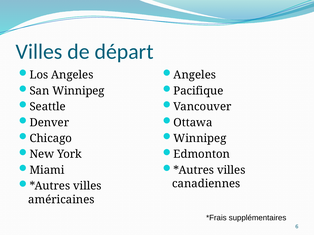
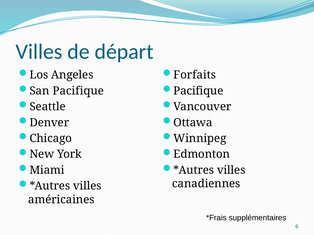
Angeles at (195, 75): Angeles -> Forfaits
San Winnipeg: Winnipeg -> Pacifique
